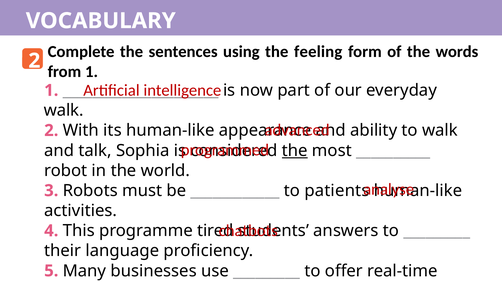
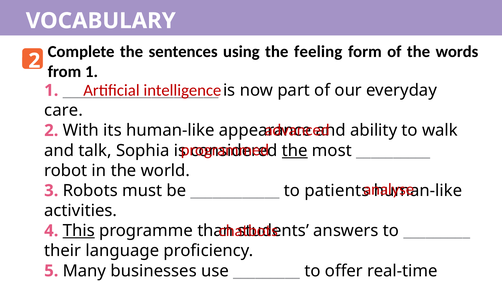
walk at (64, 111): walk -> care
This underline: none -> present
tired: tired -> than
